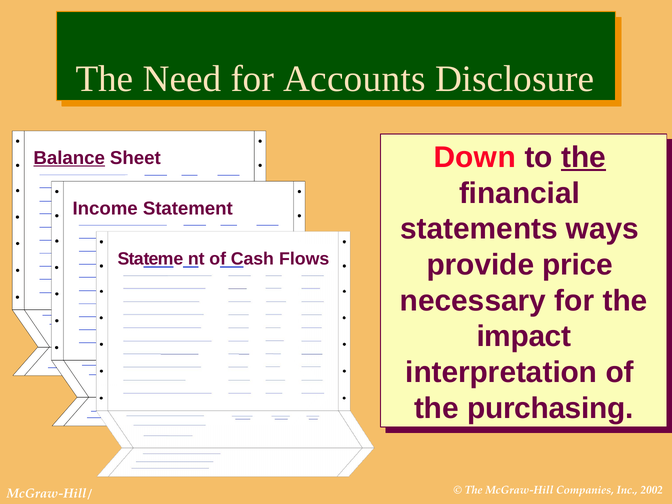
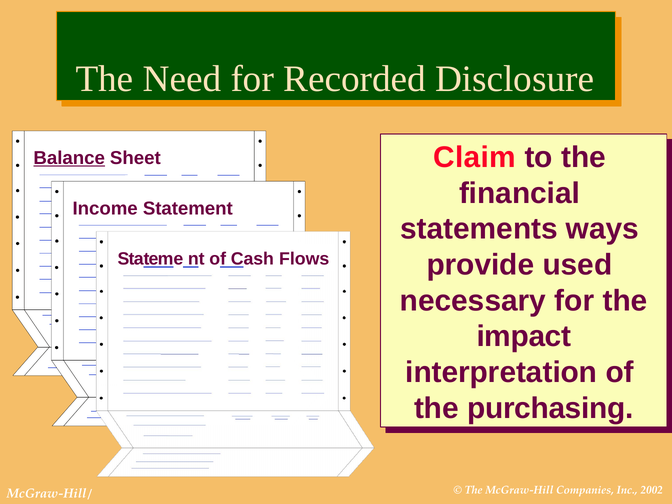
Accounts: Accounts -> Recorded
Down: Down -> Claim
the at (583, 157) underline: present -> none
price: price -> used
